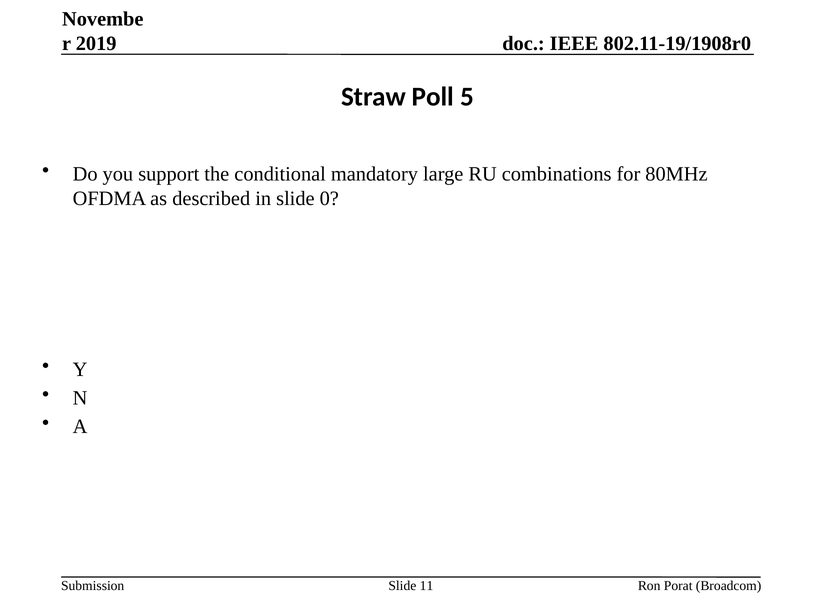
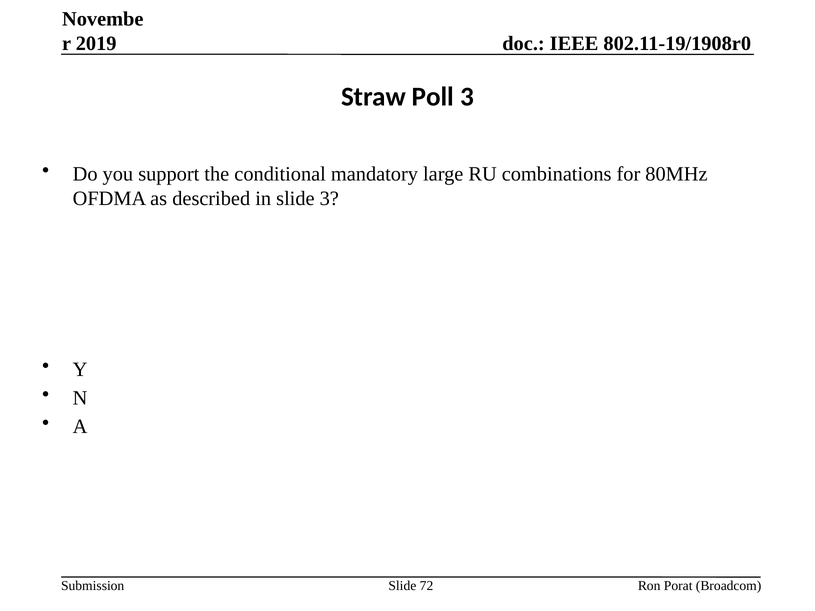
Poll 5: 5 -> 3
slide 0: 0 -> 3
11: 11 -> 72
